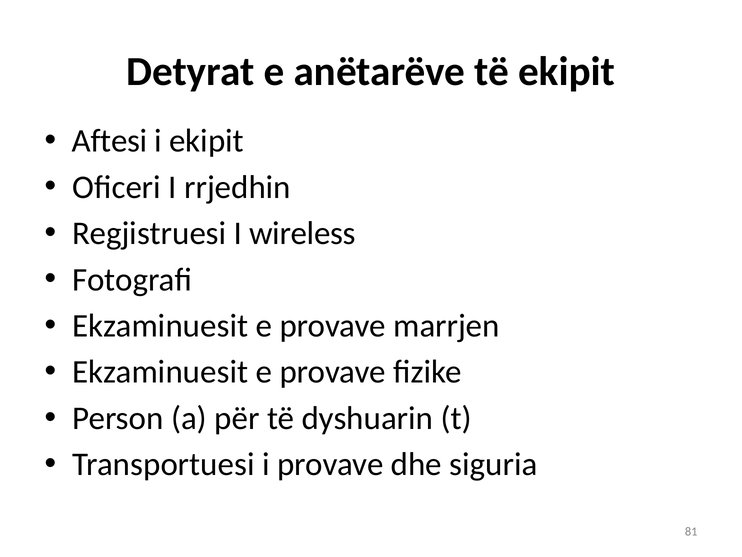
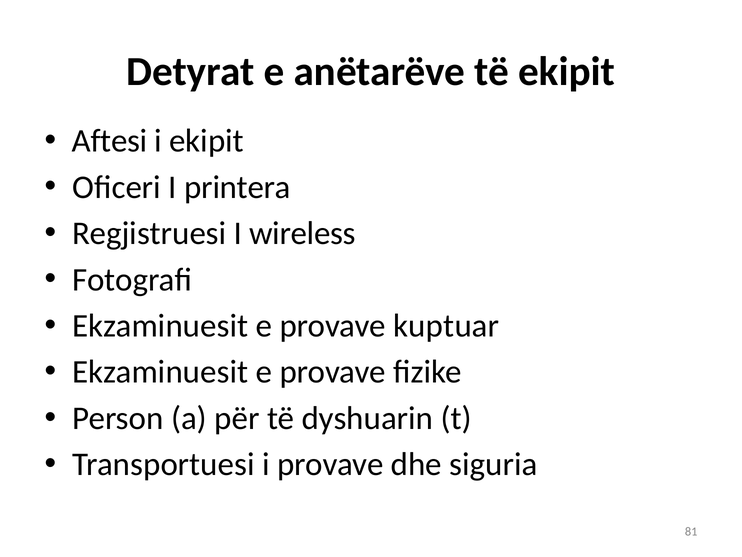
rrjedhin: rrjedhin -> printera
marrjen: marrjen -> kuptuar
